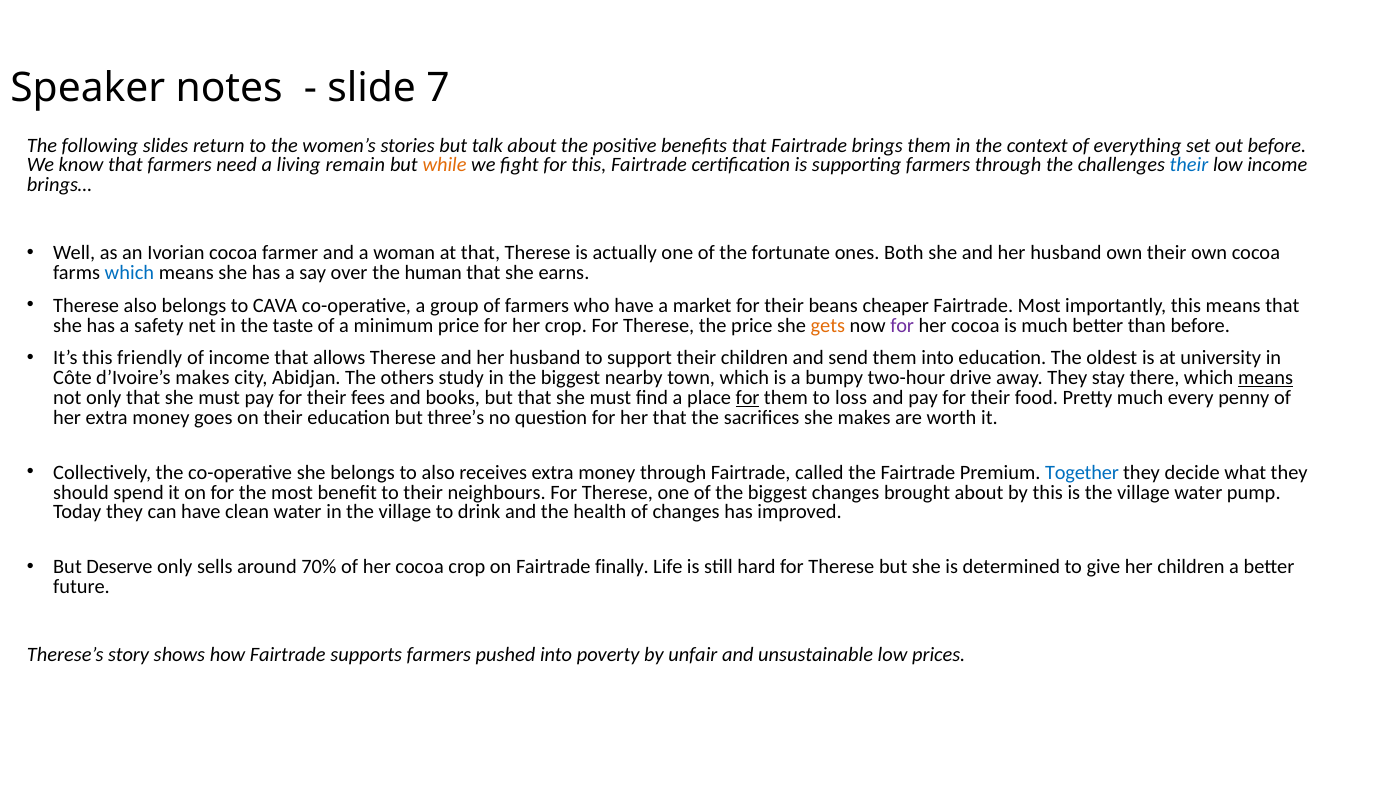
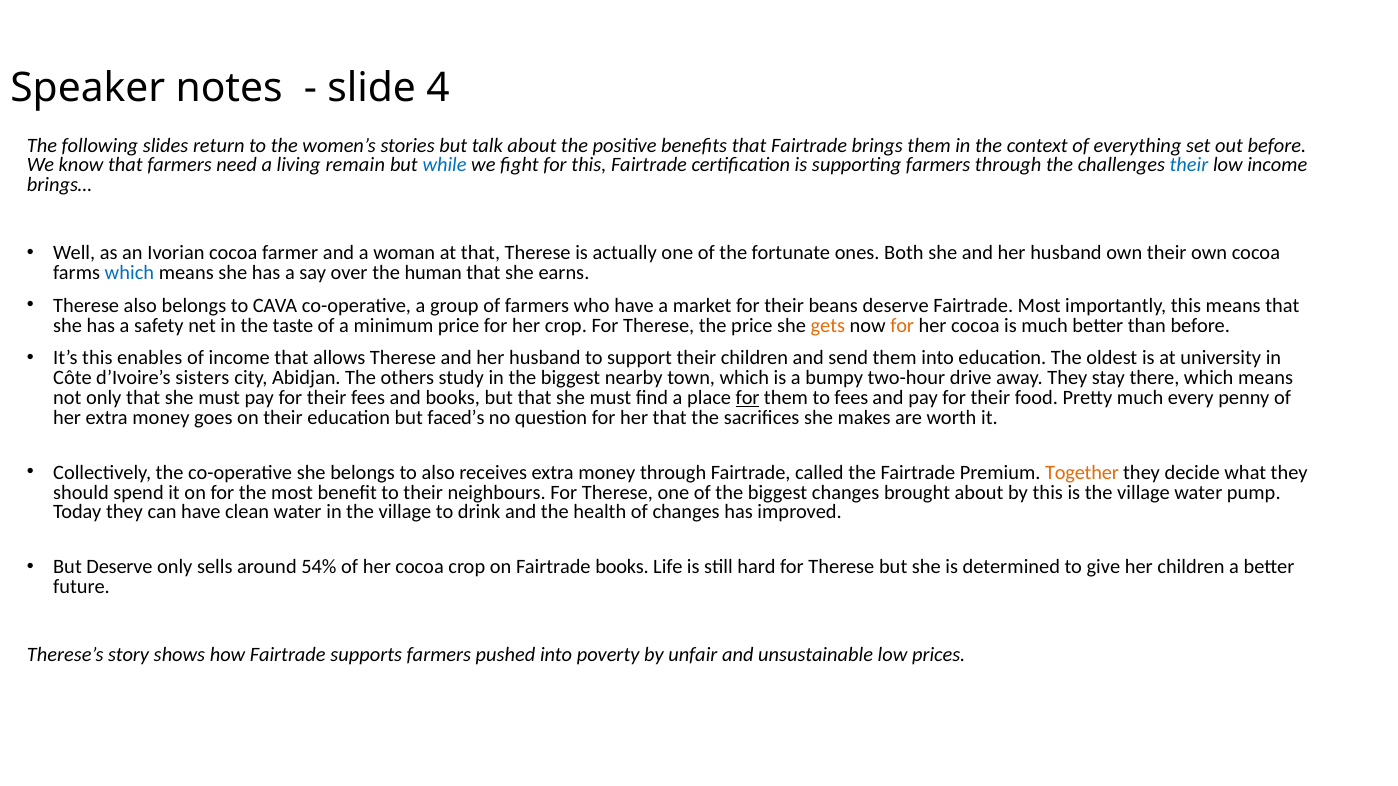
7: 7 -> 4
while colour: orange -> blue
beans cheaper: cheaper -> deserve
for at (902, 326) colour: purple -> orange
friendly: friendly -> enables
d’Ivoire’s makes: makes -> sisters
means at (1266, 378) underline: present -> none
to loss: loss -> fees
three’s: three’s -> faced’s
Together colour: blue -> orange
70%: 70% -> 54%
Fairtrade finally: finally -> books
